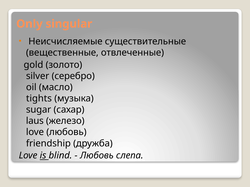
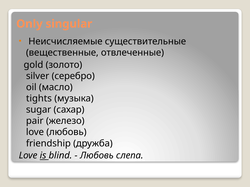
laus: laus -> pair
